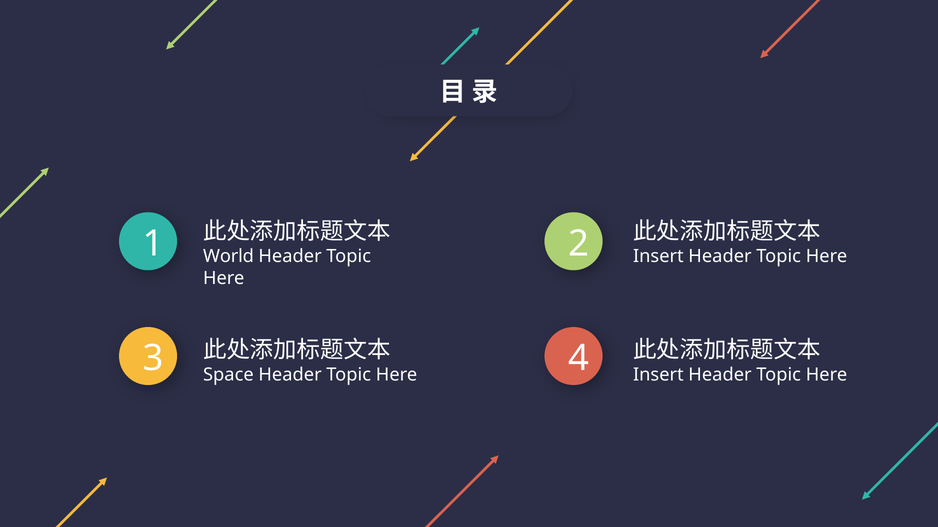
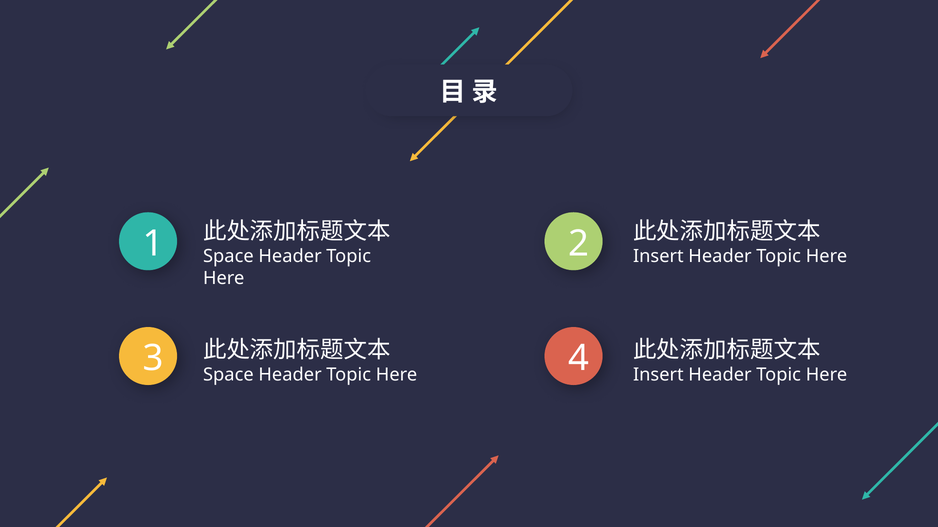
World at (228, 256): World -> Space
